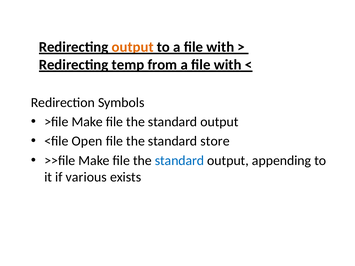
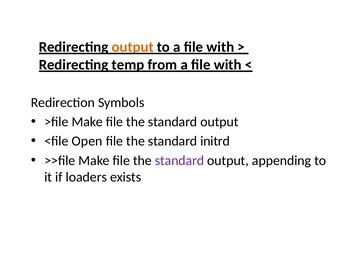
store: store -> initrd
standard at (179, 161) colour: blue -> purple
various: various -> loaders
